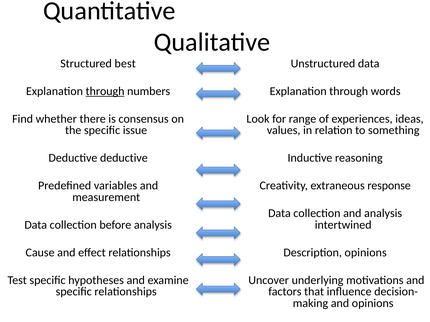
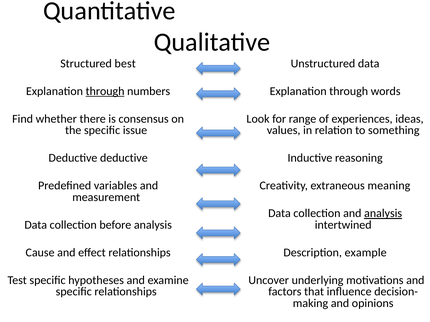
response: response -> meaning
analysis at (383, 214) underline: none -> present
Description opinions: opinions -> example
